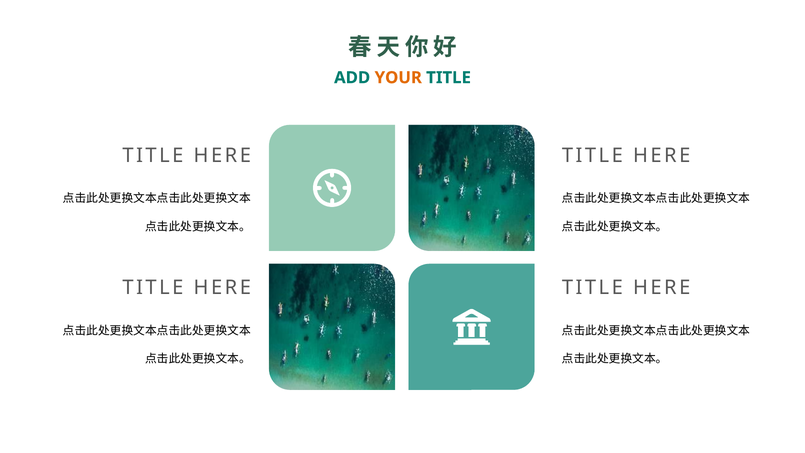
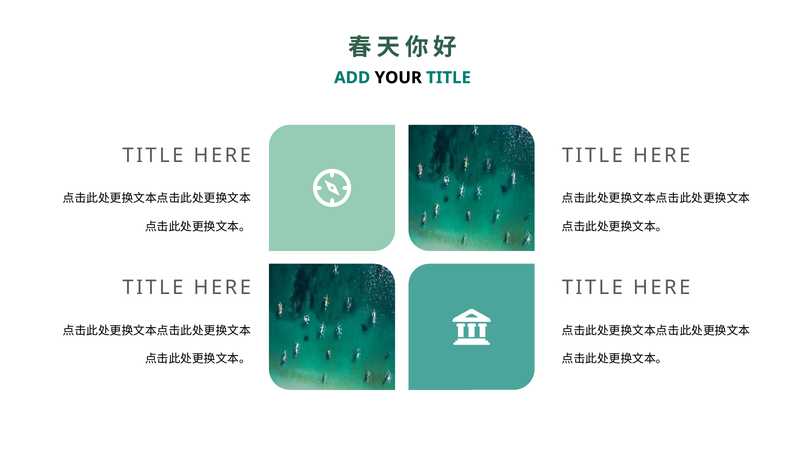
YOUR colour: orange -> black
